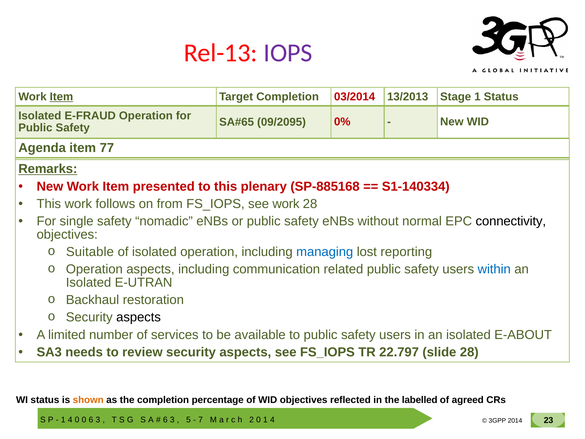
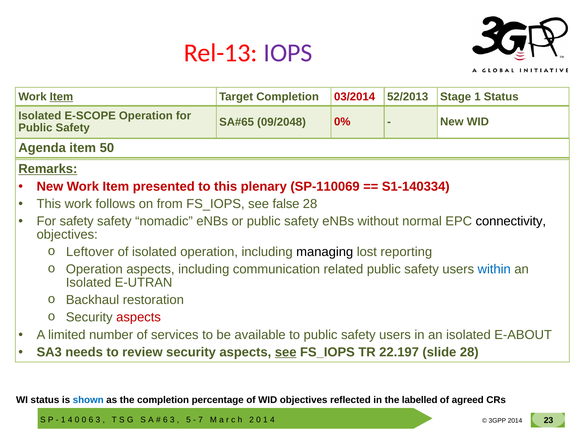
13/2013: 13/2013 -> 52/2013
E-FRAUD: E-FRAUD -> E-SCOPE
09/2095: 09/2095 -> 09/2048
77: 77 -> 50
SP-885168: SP-885168 -> SP-110069
see work: work -> false
For single: single -> safety
Suitable: Suitable -> Leftover
managing colour: blue -> black
aspects at (139, 317) colour: black -> red
see at (286, 352) underline: none -> present
22.797: 22.797 -> 22.197
shown colour: orange -> blue
